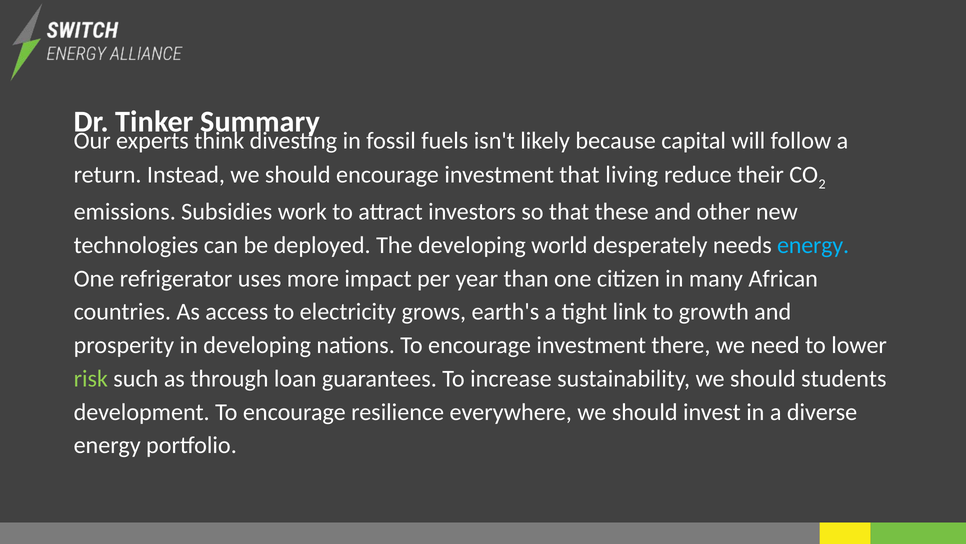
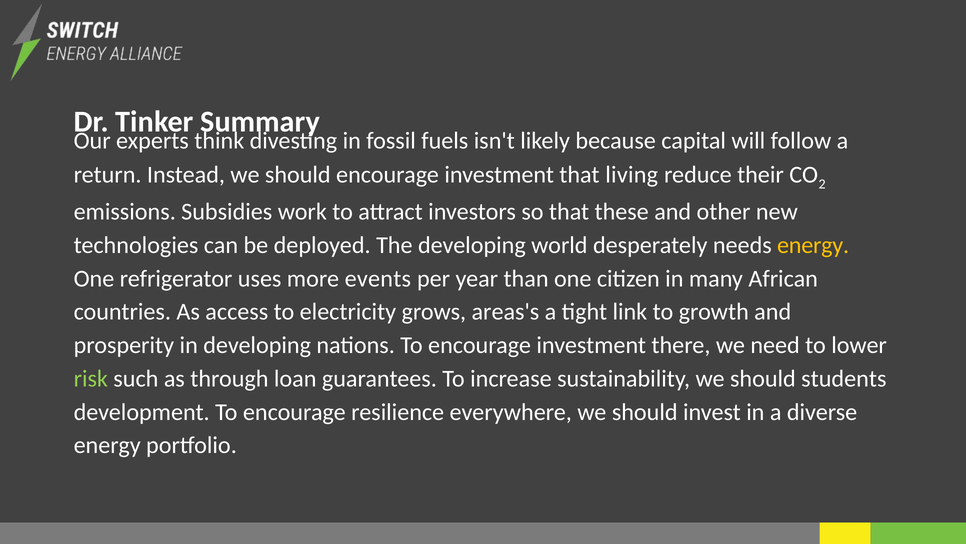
energy at (813, 245) colour: light blue -> yellow
impact: impact -> events
earth's: earth's -> areas's
